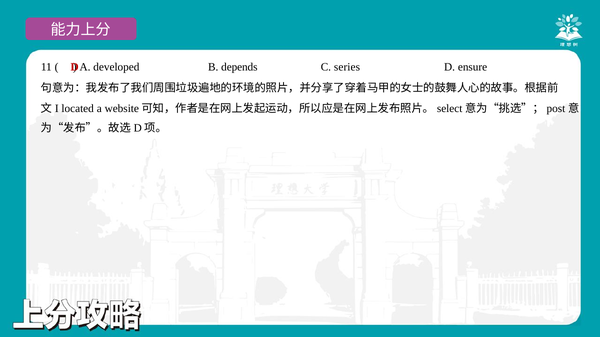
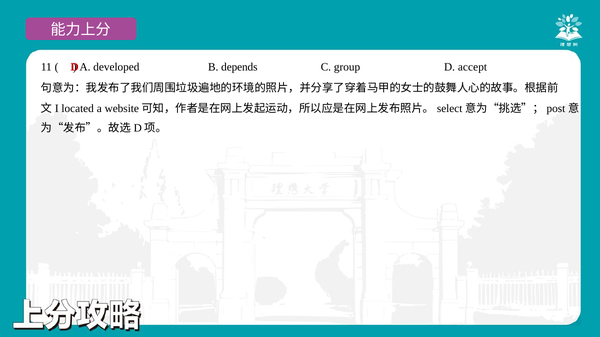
series: series -> group
ensure: ensure -> accept
